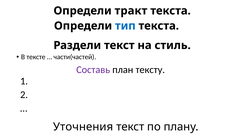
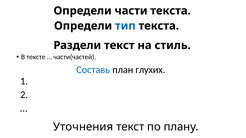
тракт: тракт -> части
Составь colour: purple -> blue
тексту: тексту -> глухих
